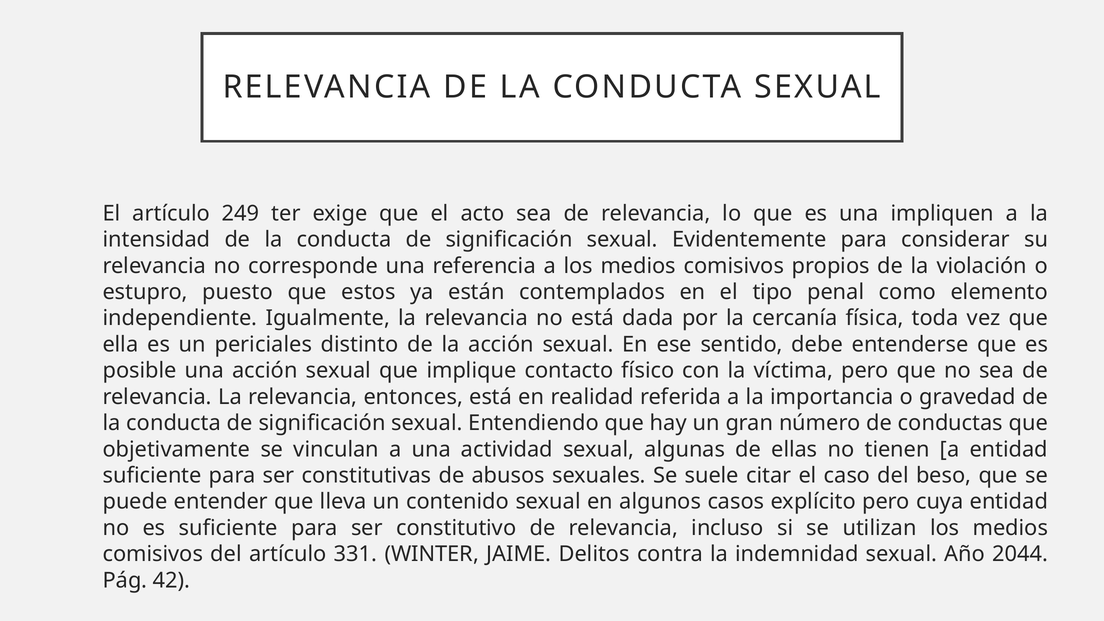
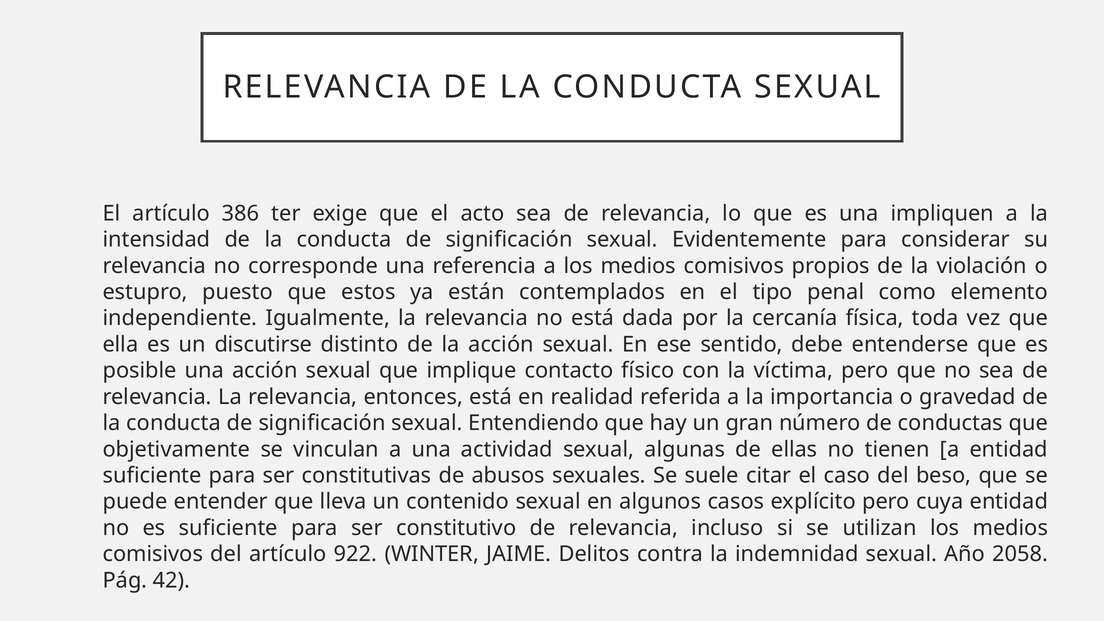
249: 249 -> 386
periciales: periciales -> discutirse
331: 331 -> 922
2044: 2044 -> 2058
